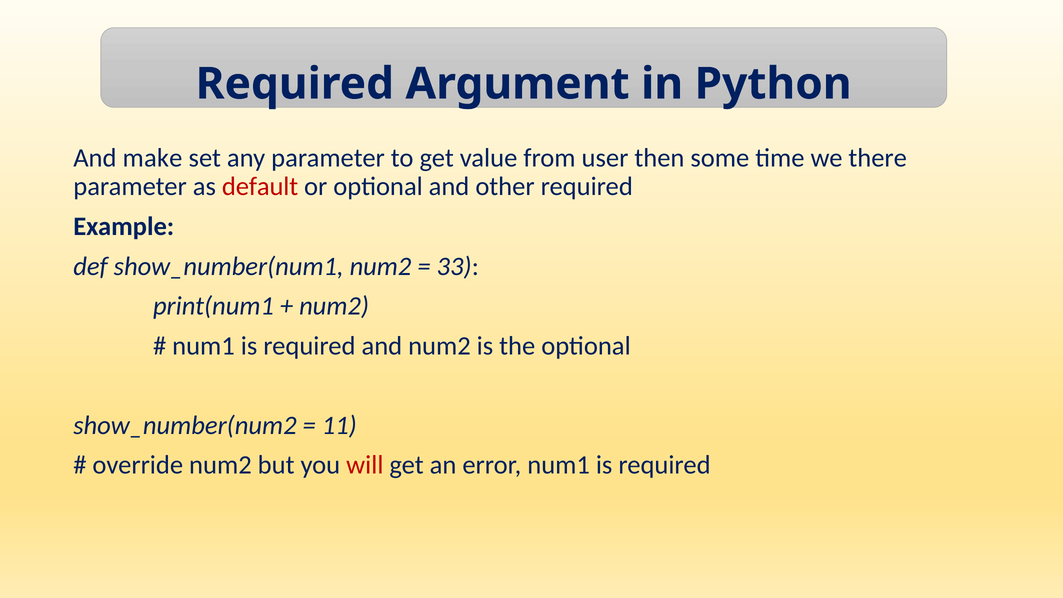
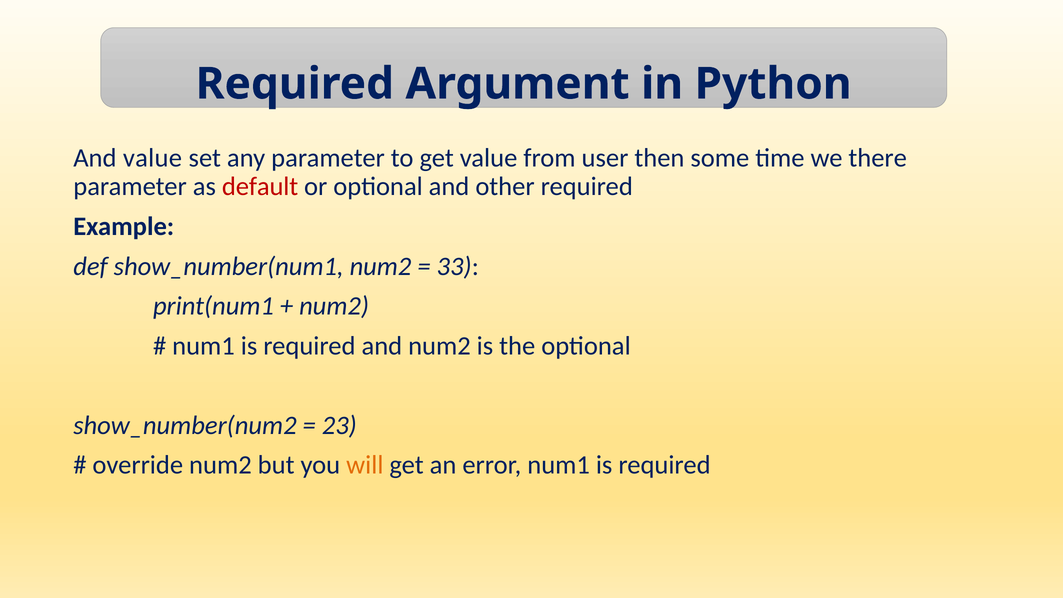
And make: make -> value
11: 11 -> 23
will colour: red -> orange
